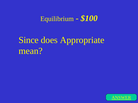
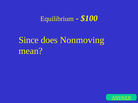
Appropriate: Appropriate -> Nonmoving
